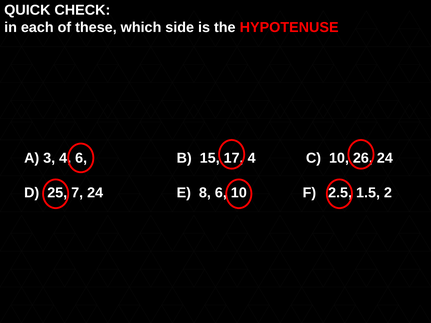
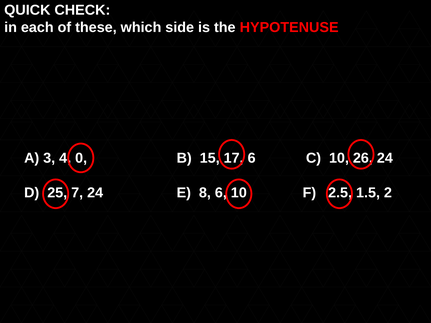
6 at (81, 158): 6 -> 0
4 at (252, 158): 4 -> 6
